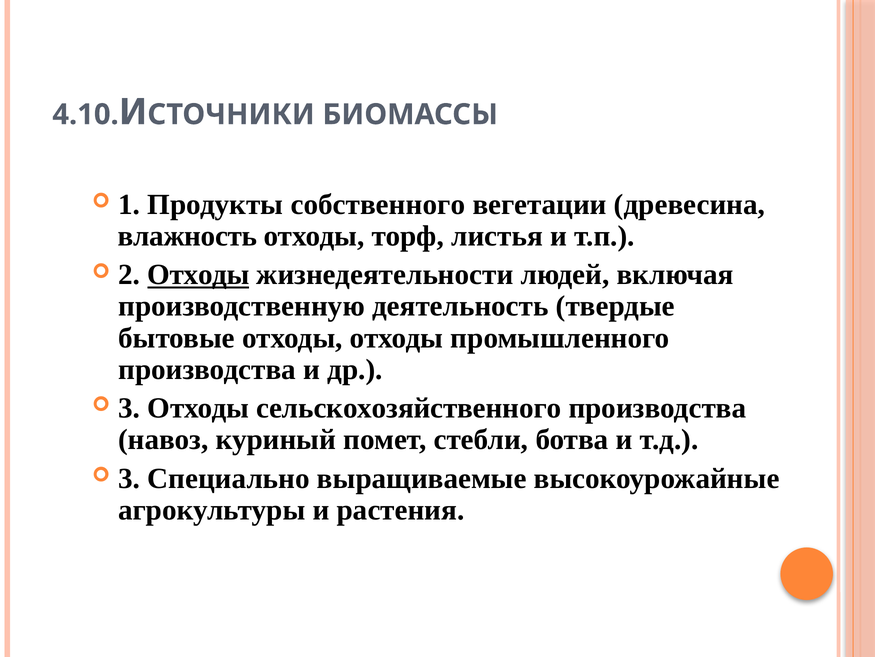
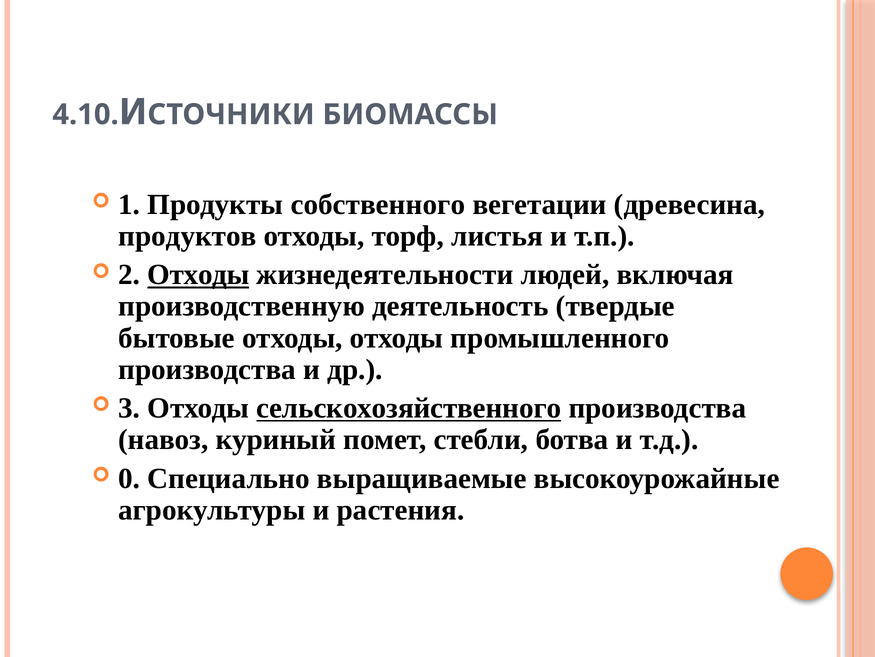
влажность: влажность -> продуктов
сельскохозяйственного underline: none -> present
3 at (129, 478): 3 -> 0
